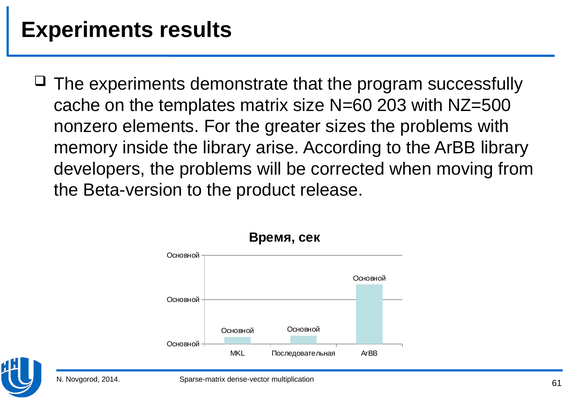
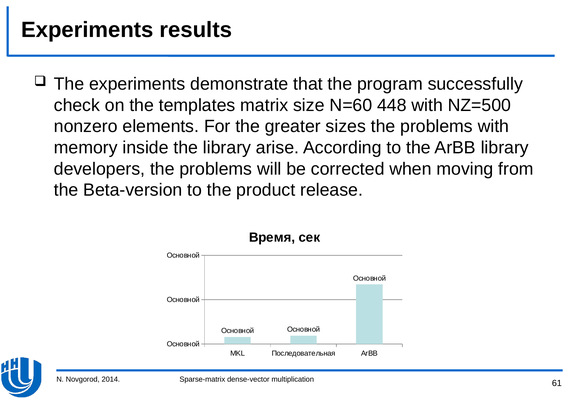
cache: cache -> check
203: 203 -> 448
